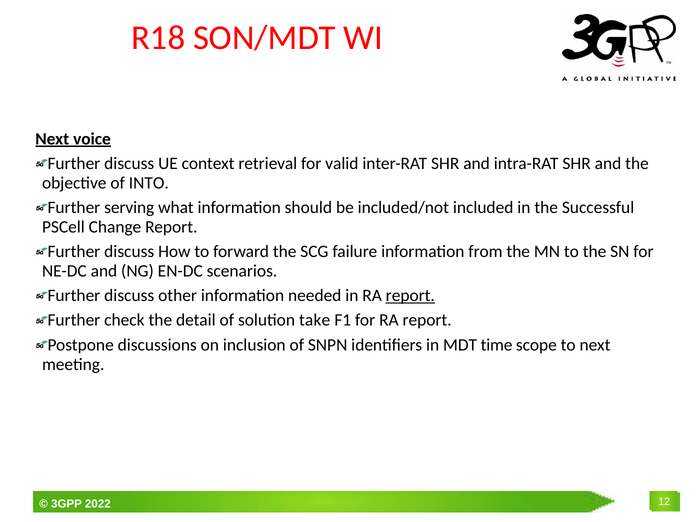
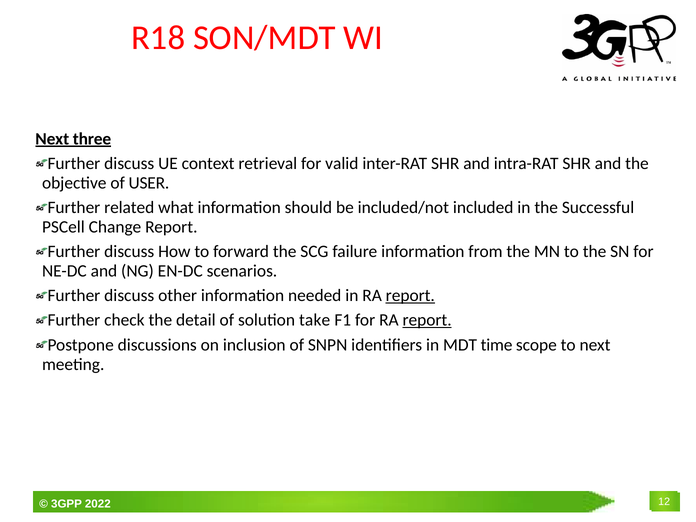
voice: voice -> three
INTO: INTO -> USER
serving: serving -> related
report at (427, 320) underline: none -> present
